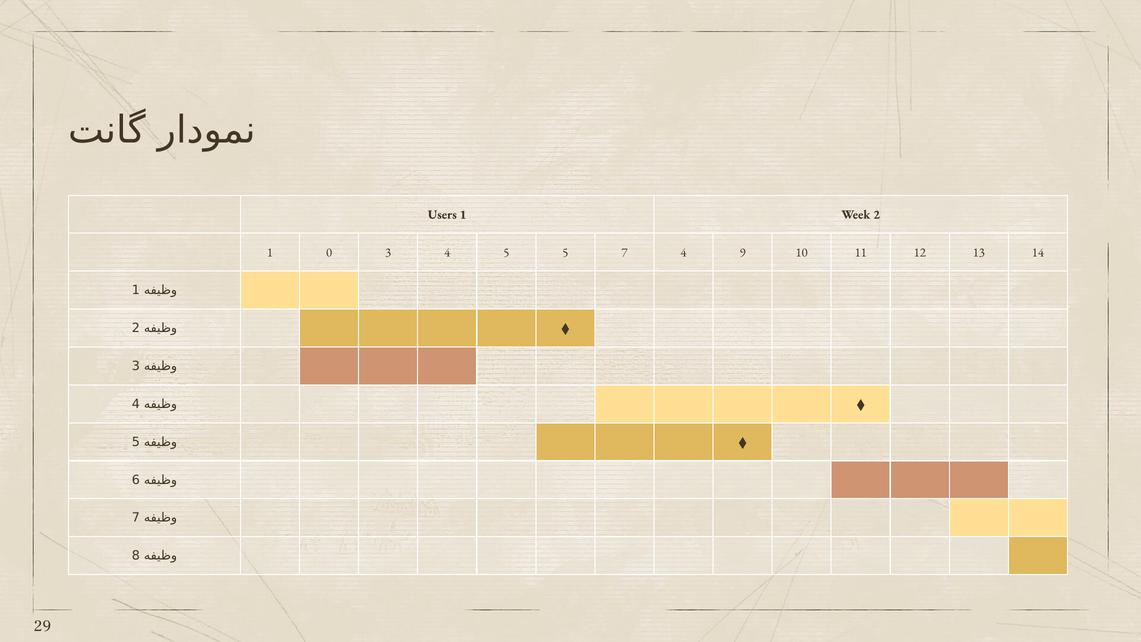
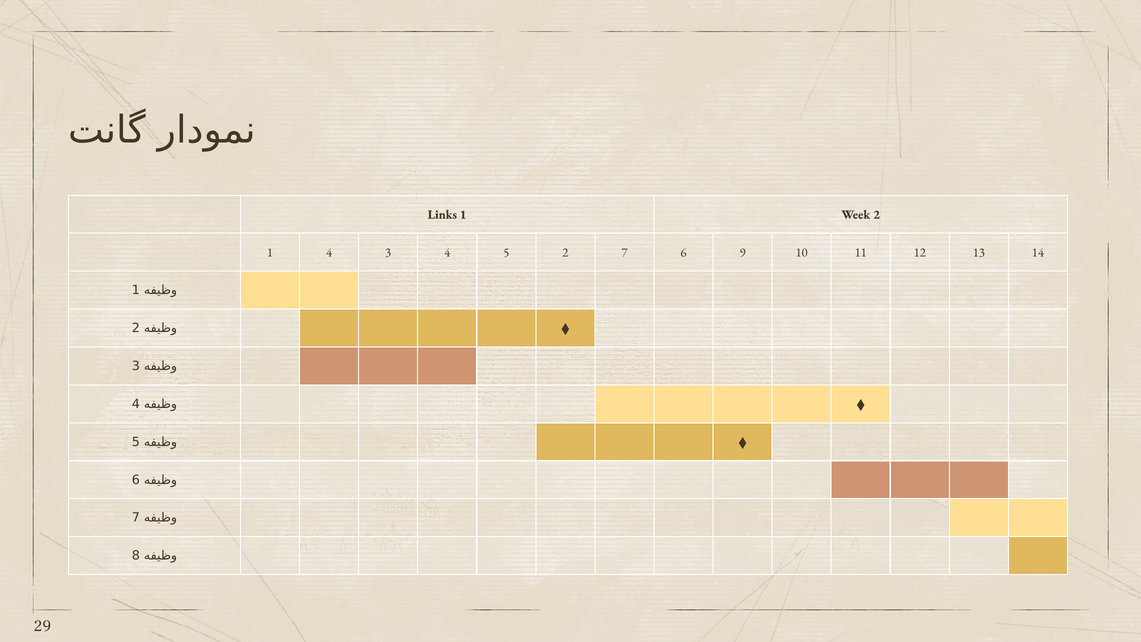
Users: Users -> Links
1 0: 0 -> 4
5 5: 5 -> 2
7 4: 4 -> 6
